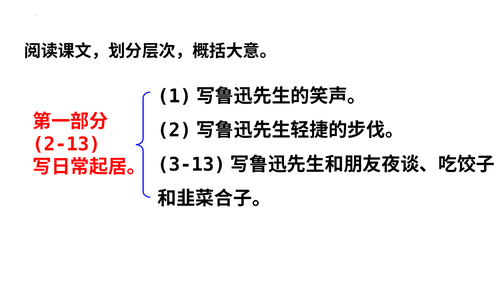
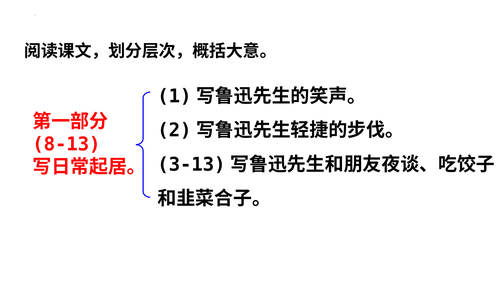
2-13: 2-13 -> 8-13
